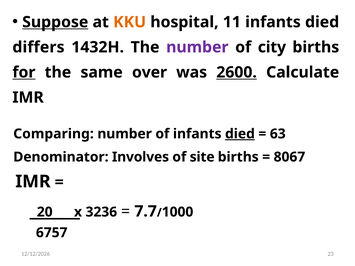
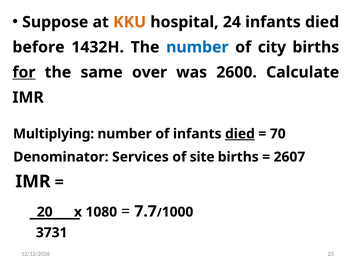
Suppose underline: present -> none
11: 11 -> 24
differs: differs -> before
number at (197, 47) colour: purple -> blue
2600 underline: present -> none
Comparing: Comparing -> Multiplying
63: 63 -> 70
Involves: Involves -> Services
8067: 8067 -> 2607
3236: 3236 -> 1080
6757: 6757 -> 3731
